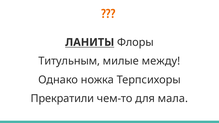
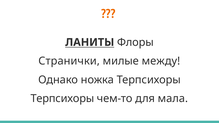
Титульным: Титульным -> Странички
Прекратили at (62, 99): Прекратили -> Терпсихоры
